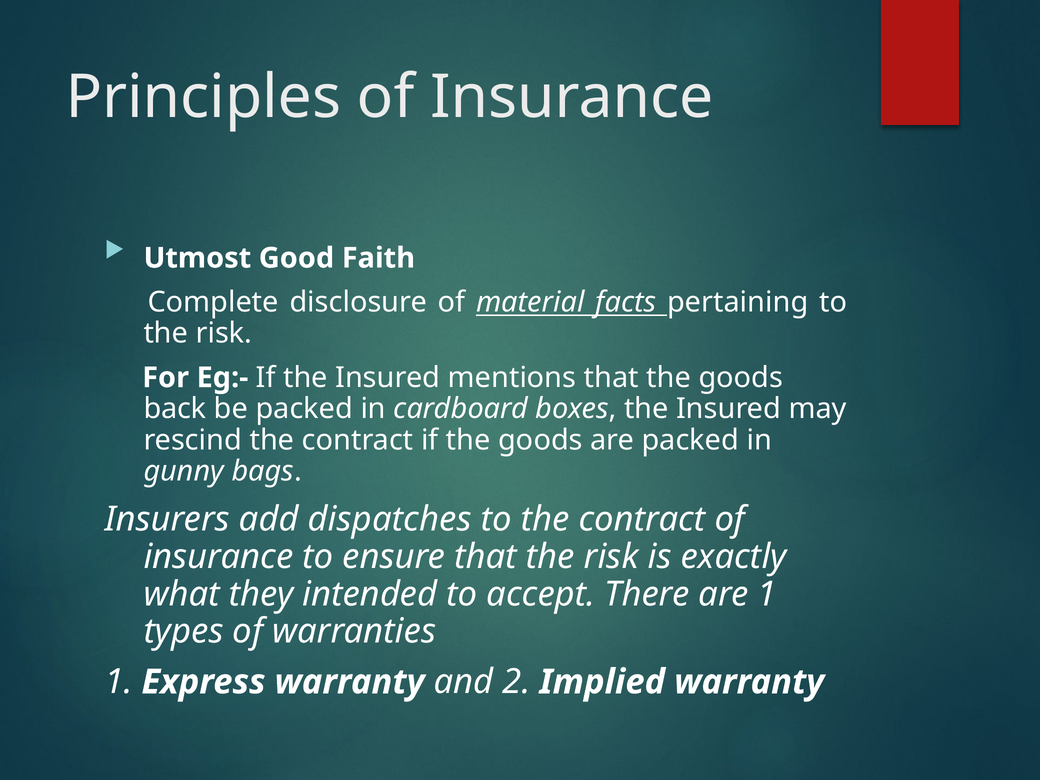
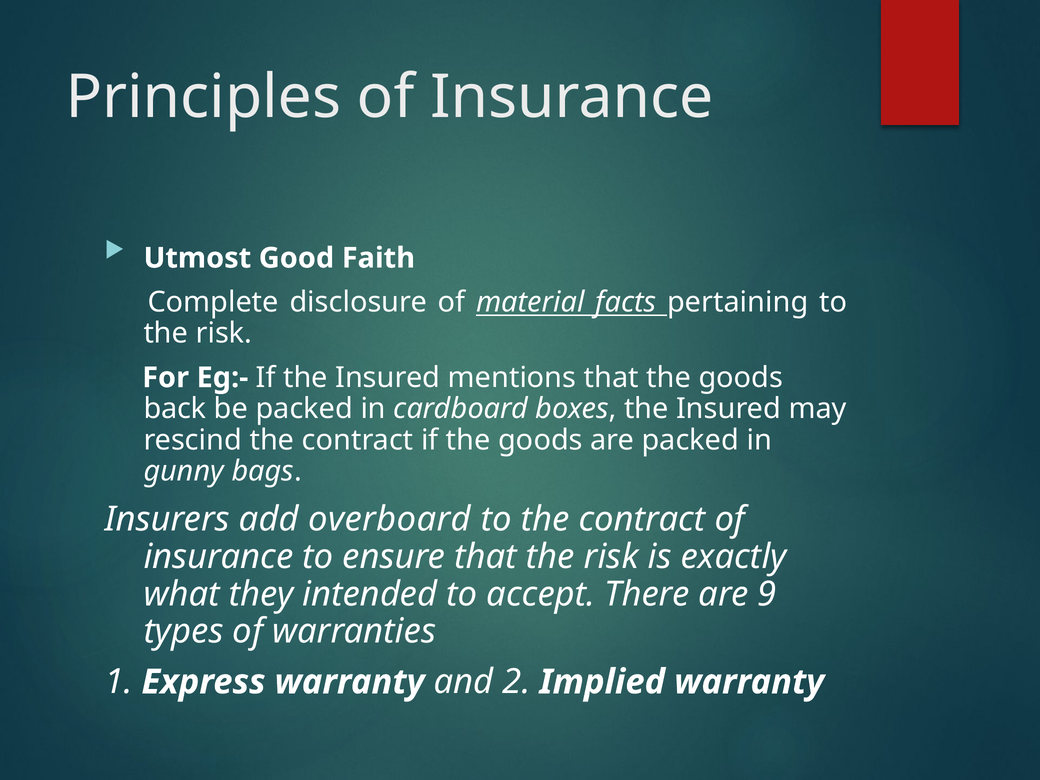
dispatches: dispatches -> overboard
are 1: 1 -> 9
